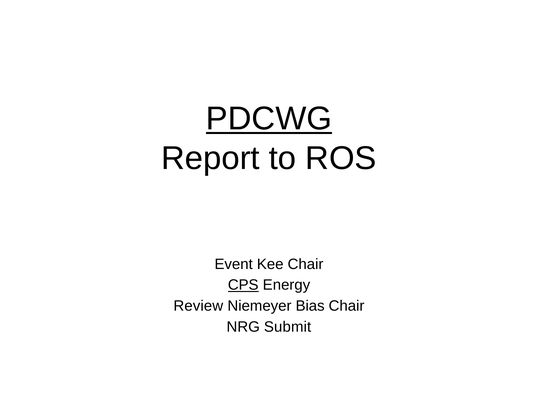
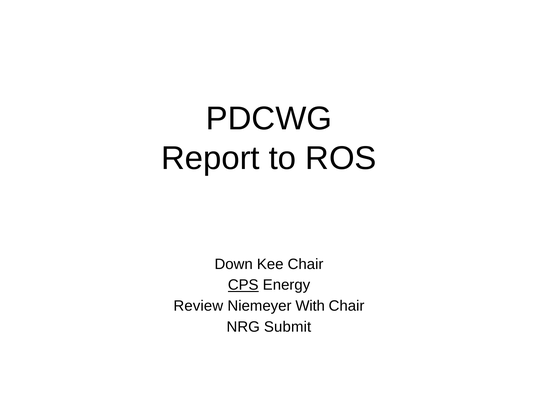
PDCWG underline: present -> none
Event: Event -> Down
Bias: Bias -> With
